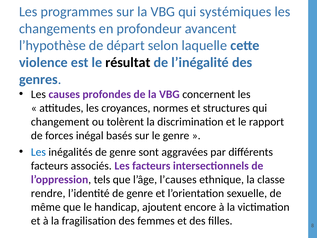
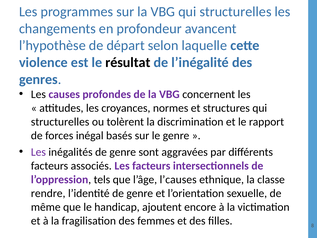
VBG qui systémiques: systémiques -> structurelles
changement at (60, 122): changement -> structurelles
Les at (38, 152) colour: blue -> purple
